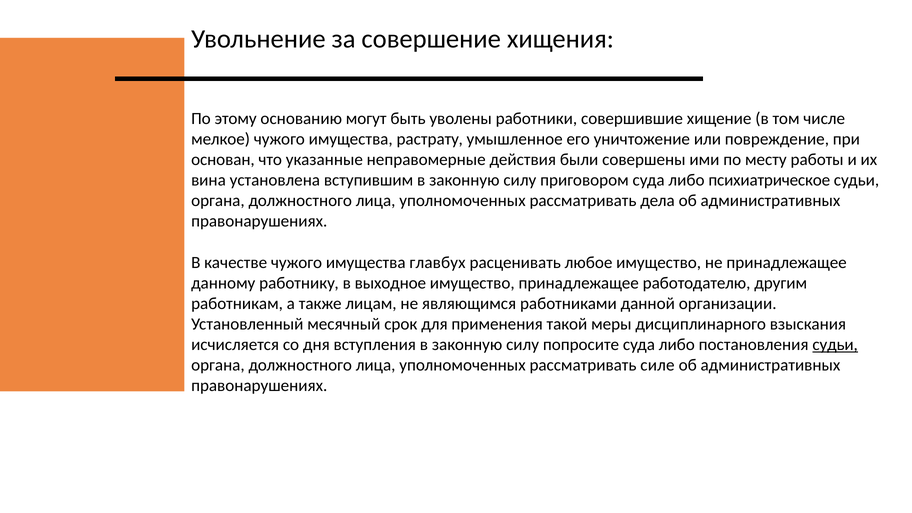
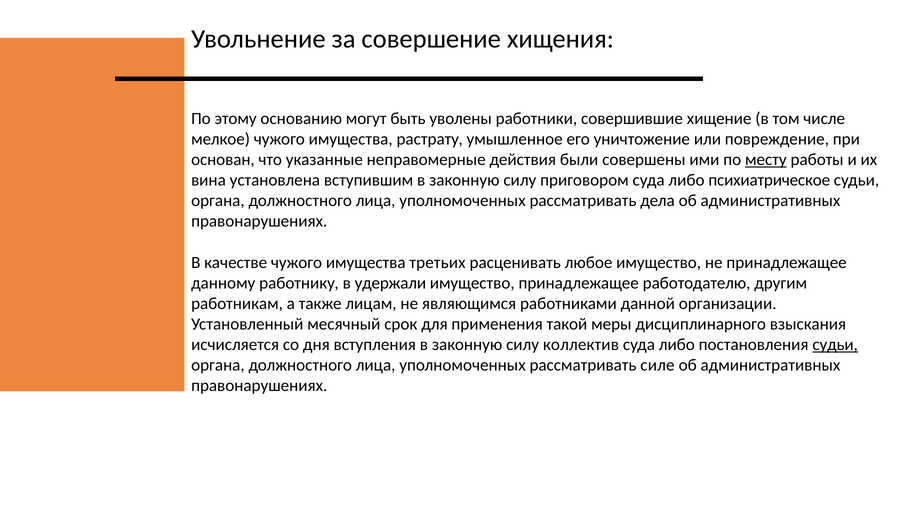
месту underline: none -> present
главбух: главбух -> третьих
выходное: выходное -> удержали
попросите: попросите -> коллектив
